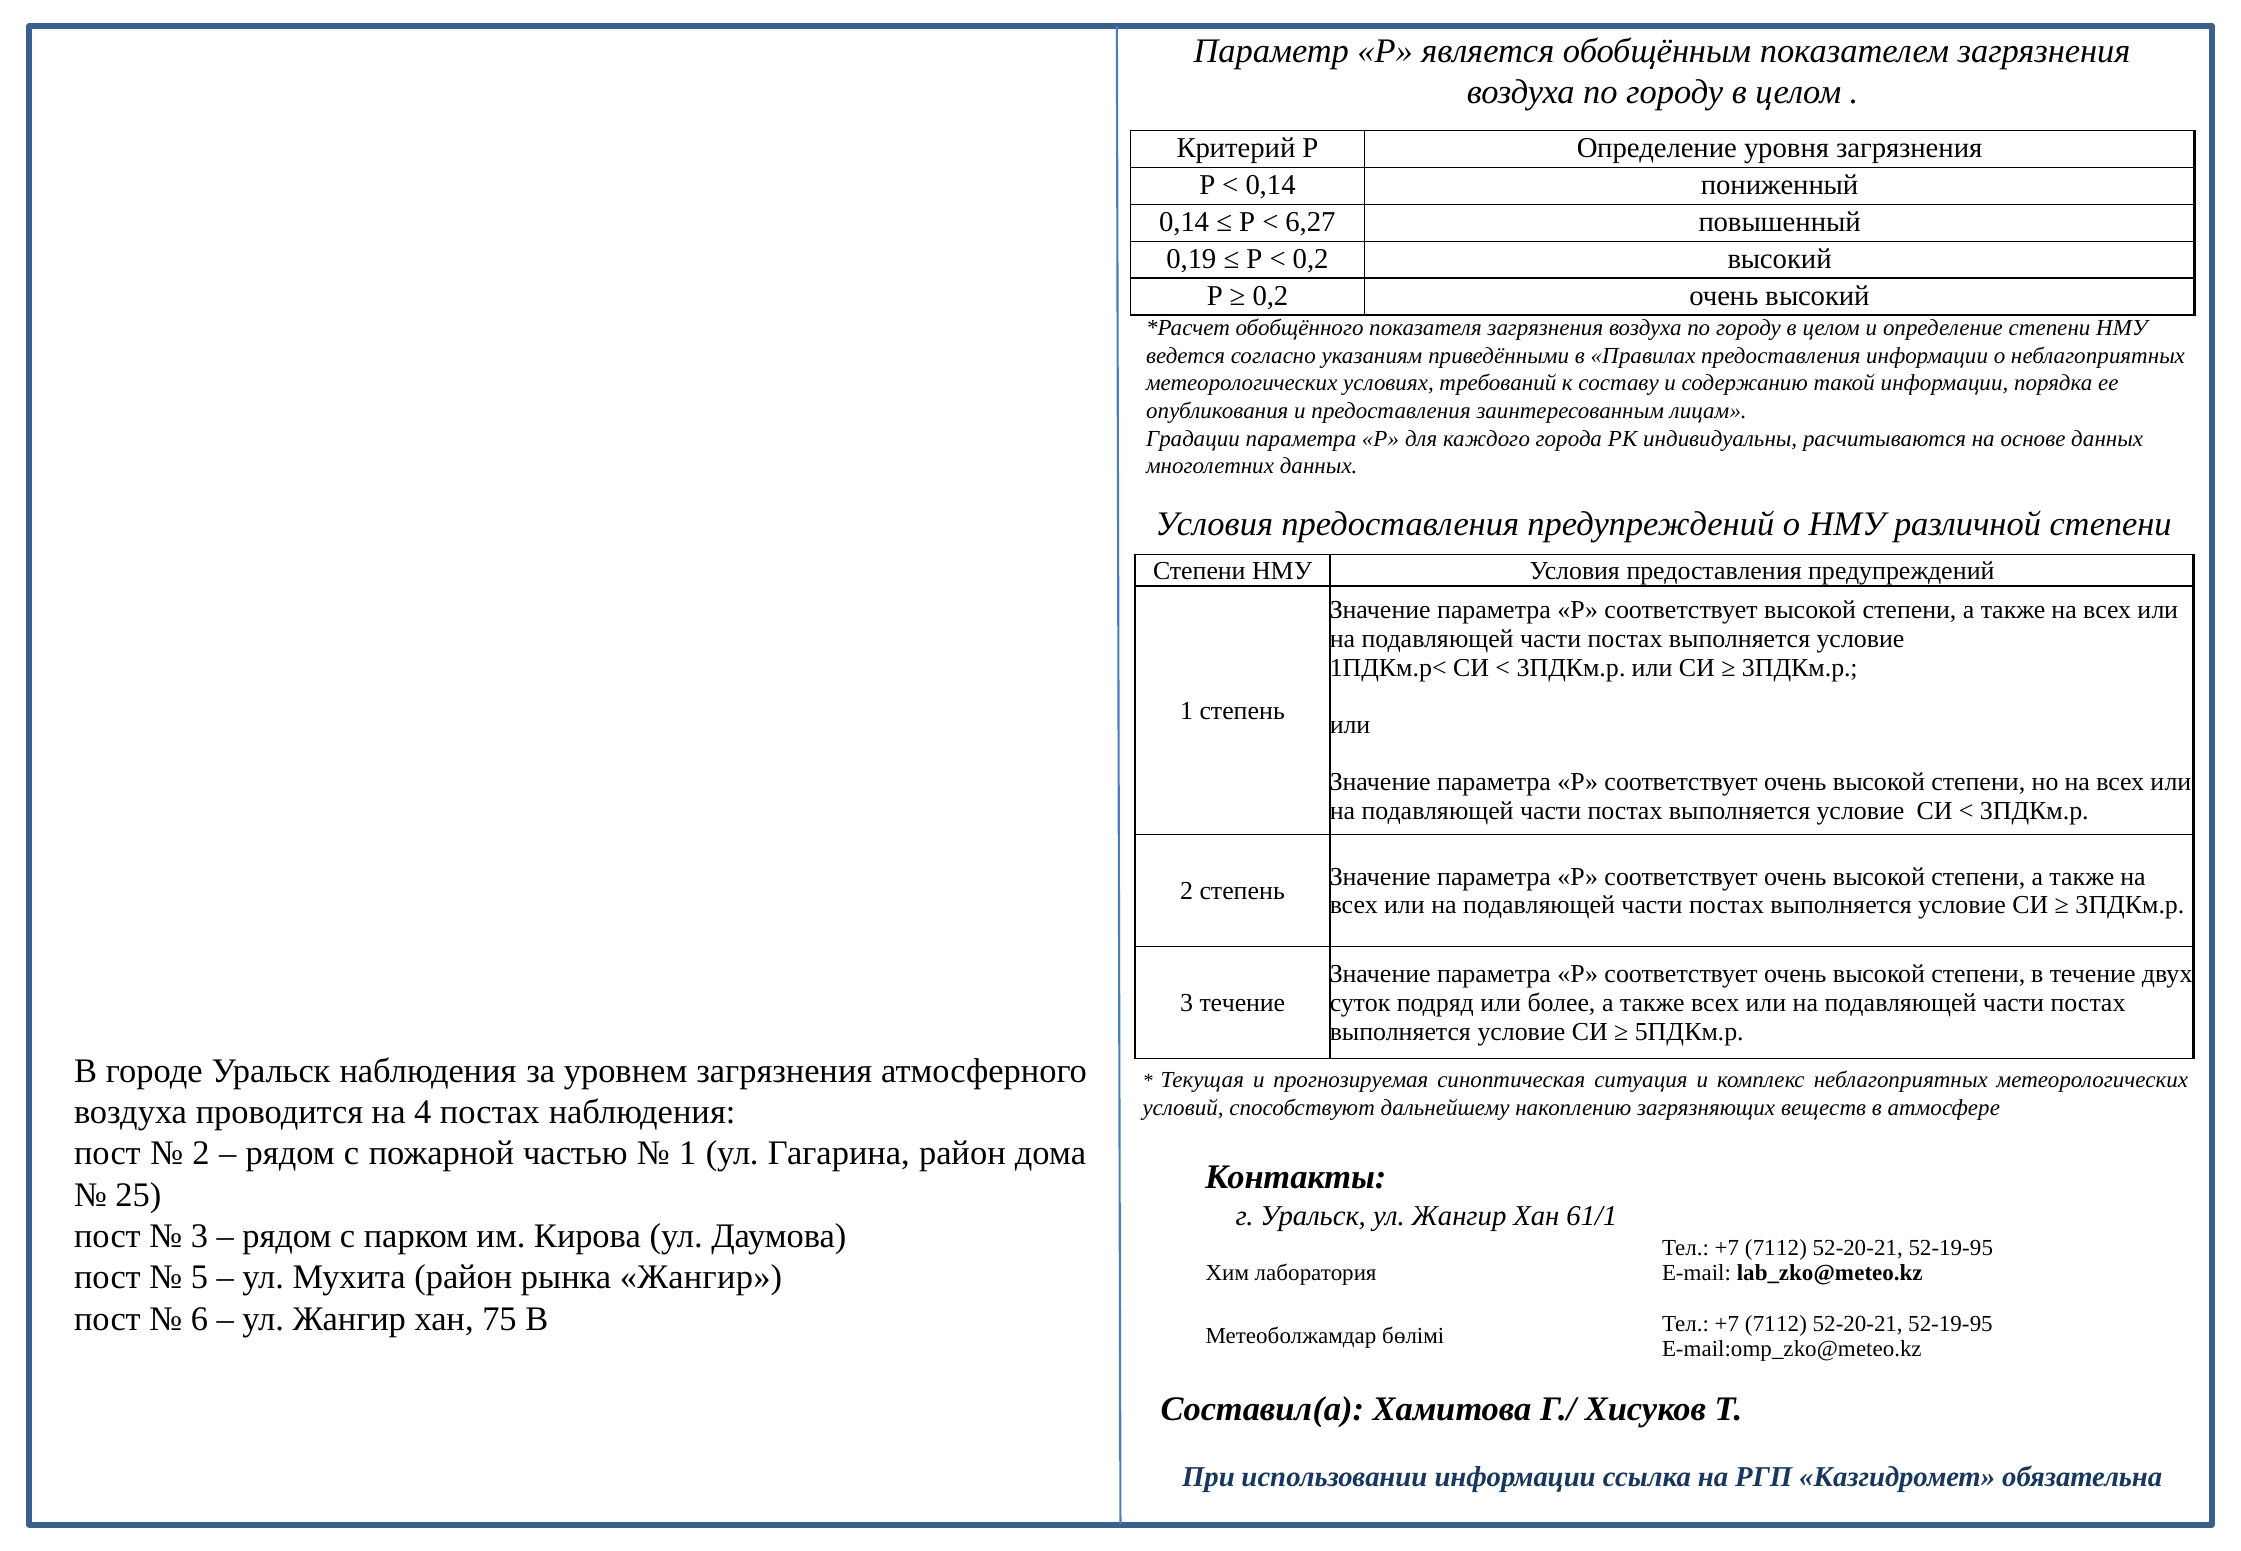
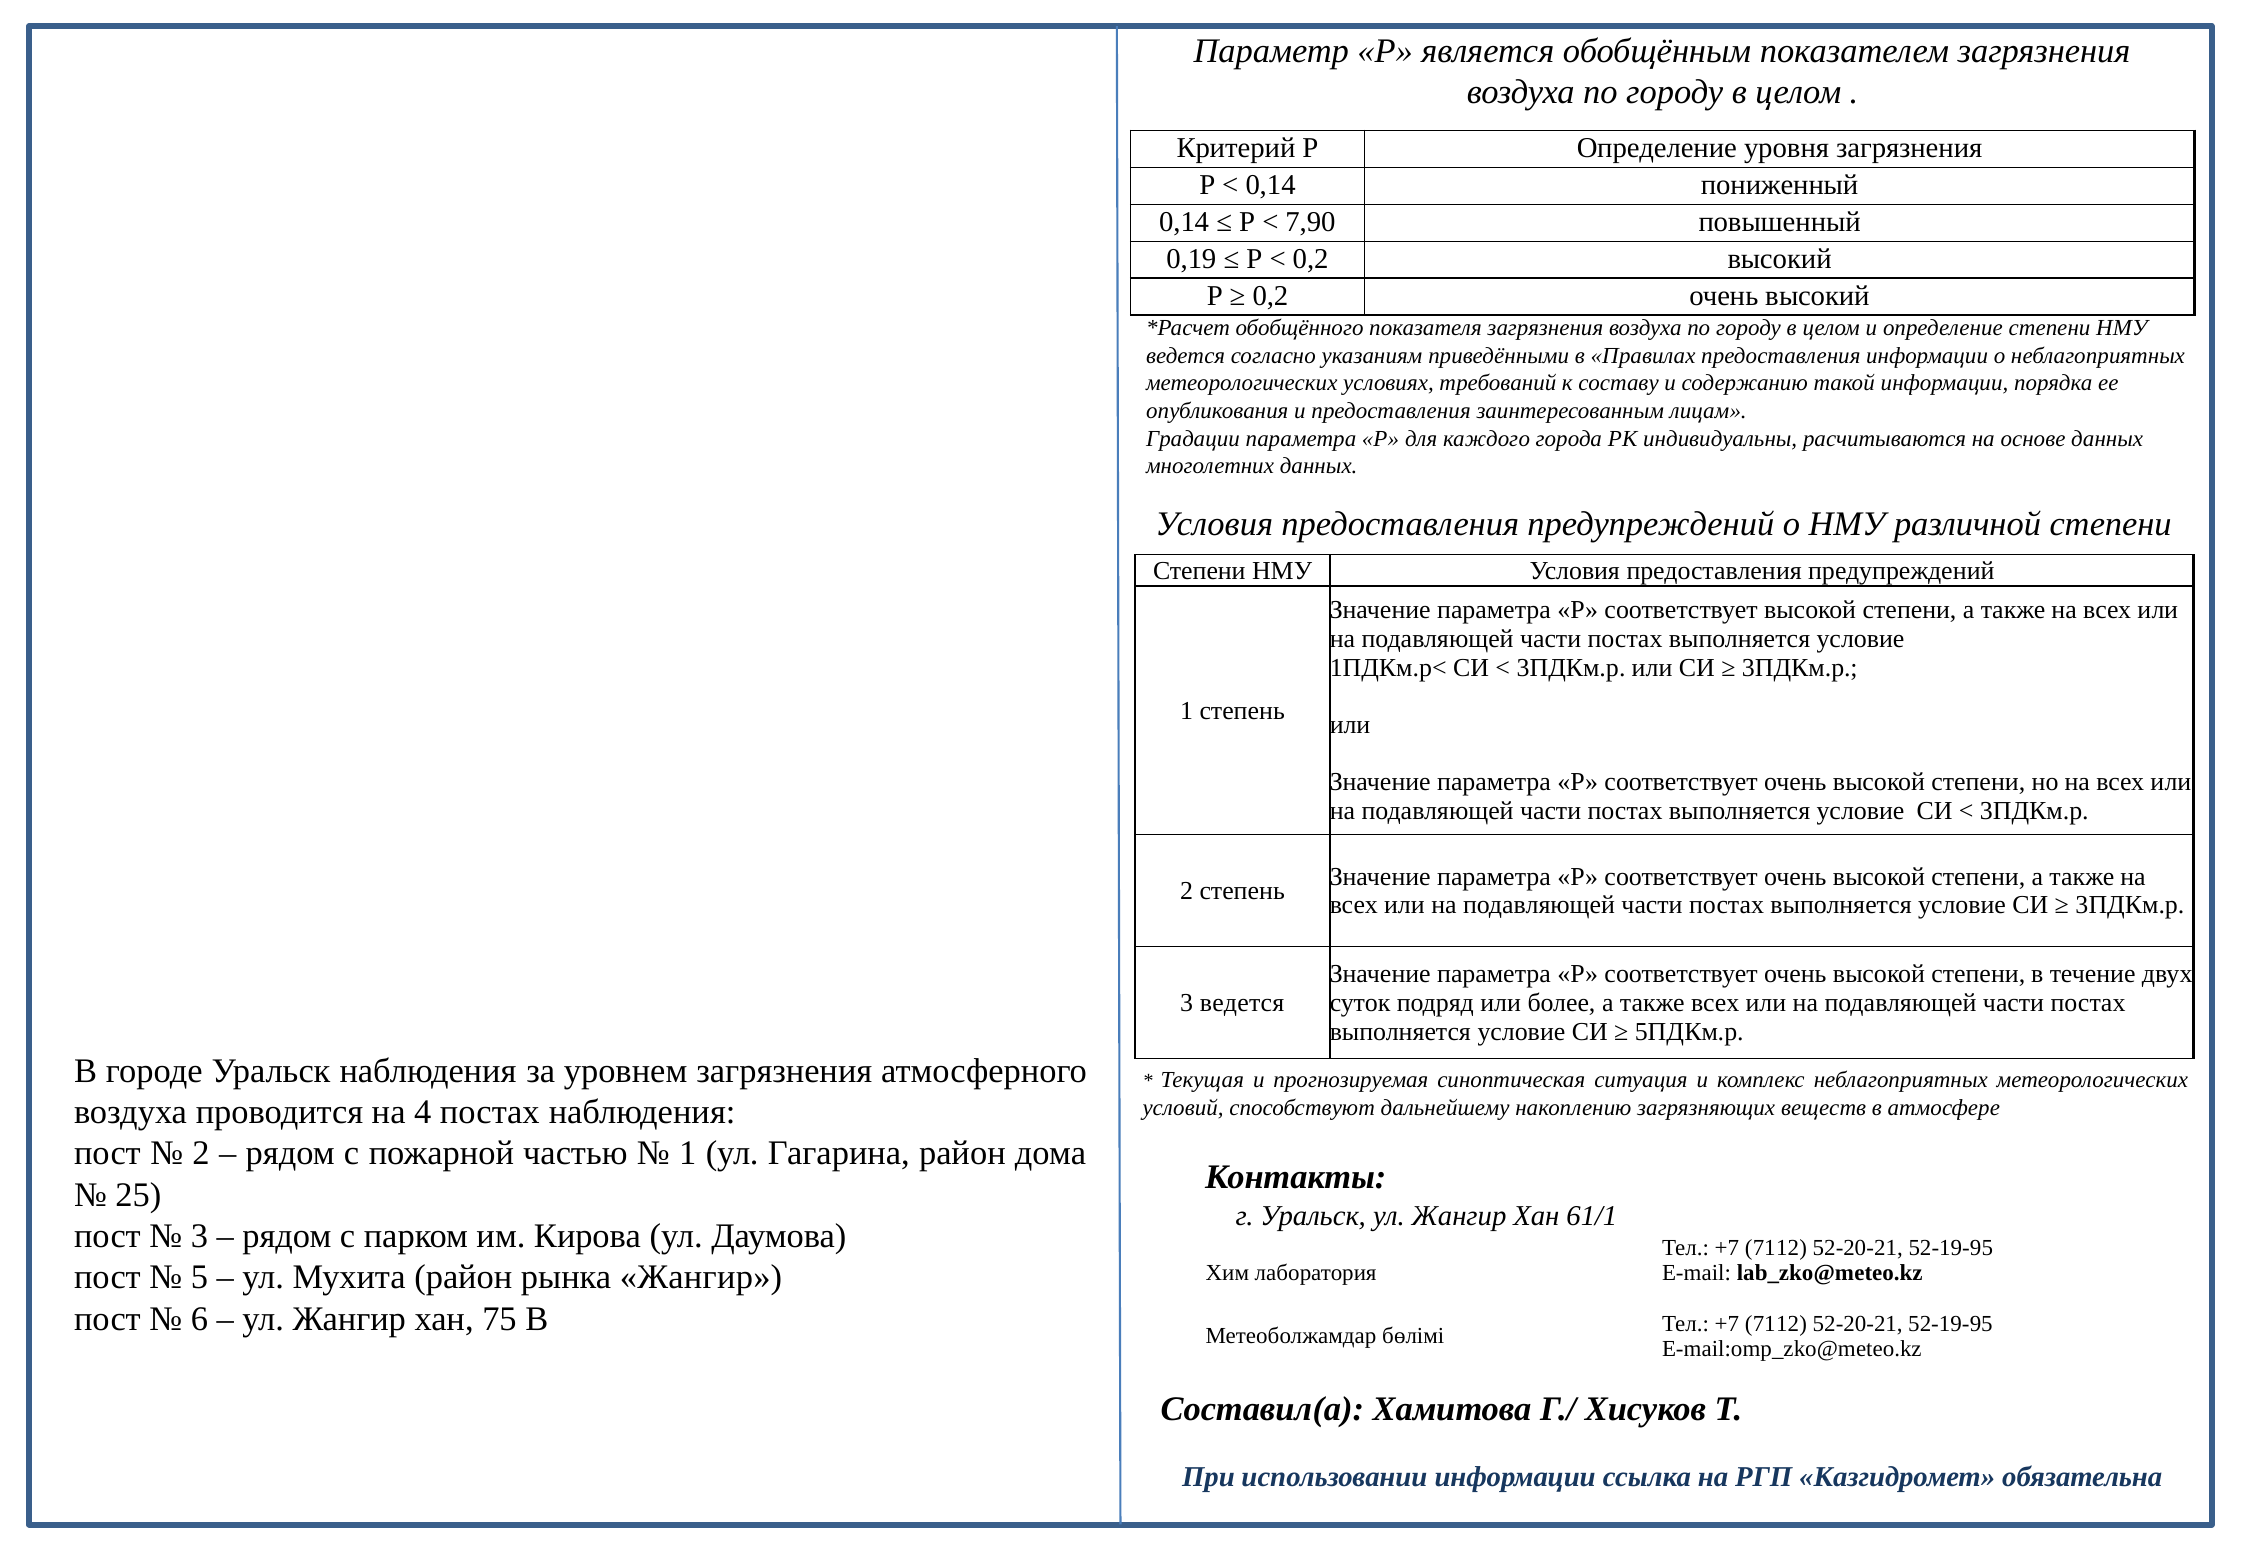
6,27: 6,27 -> 7,90
3 течение: течение -> ведется
